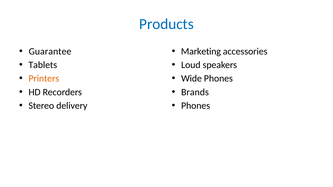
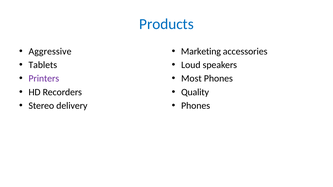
Guarantee: Guarantee -> Aggressive
Printers colour: orange -> purple
Wide: Wide -> Most
Brands: Brands -> Quality
